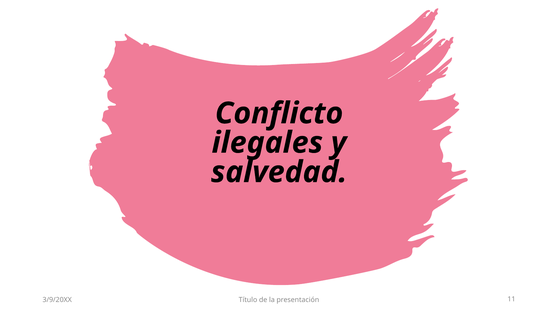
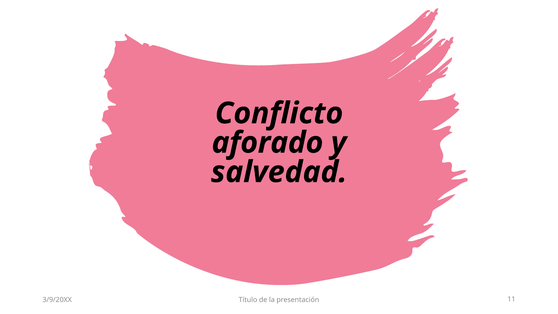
ilegales: ilegales -> aforado
